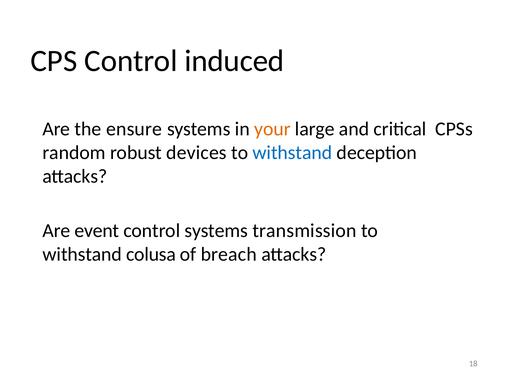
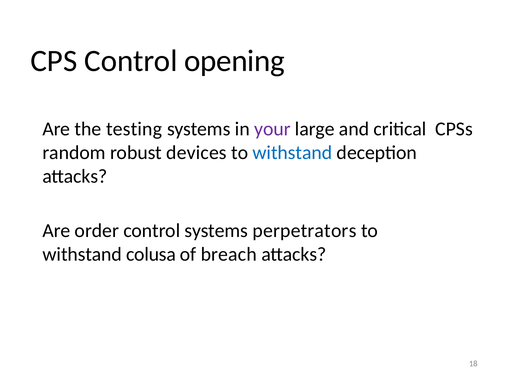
induced: induced -> opening
ensure: ensure -> testing
your colour: orange -> purple
event: event -> order
transmission: transmission -> perpetrators
